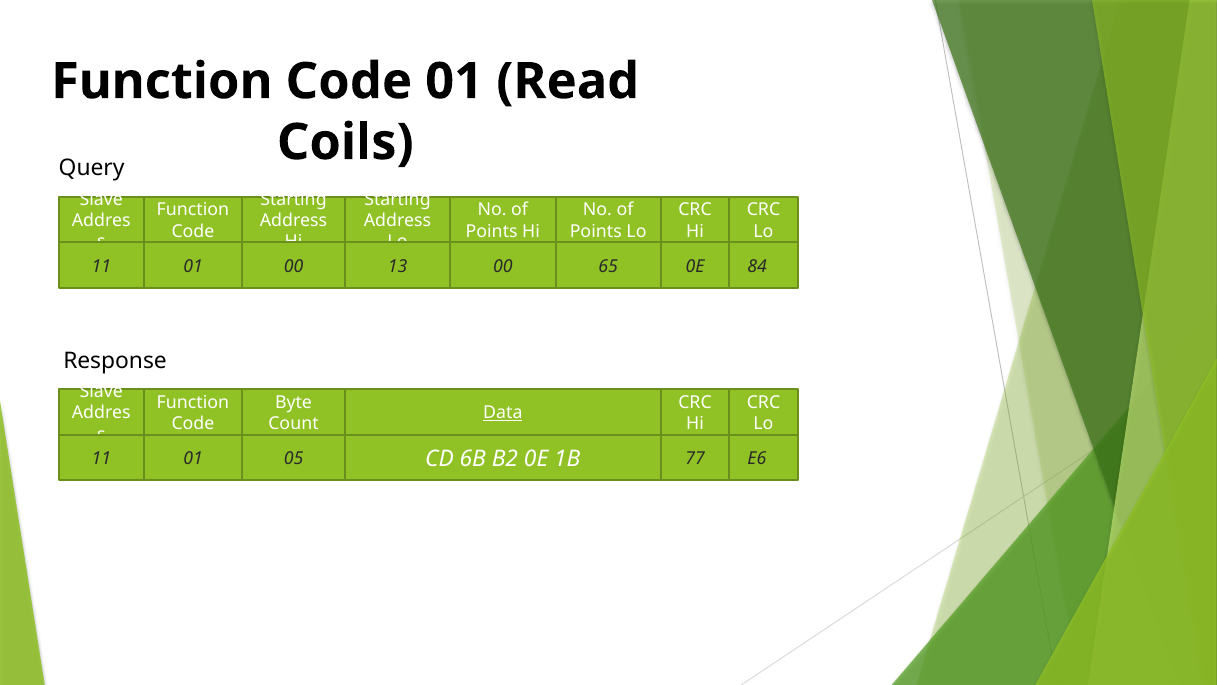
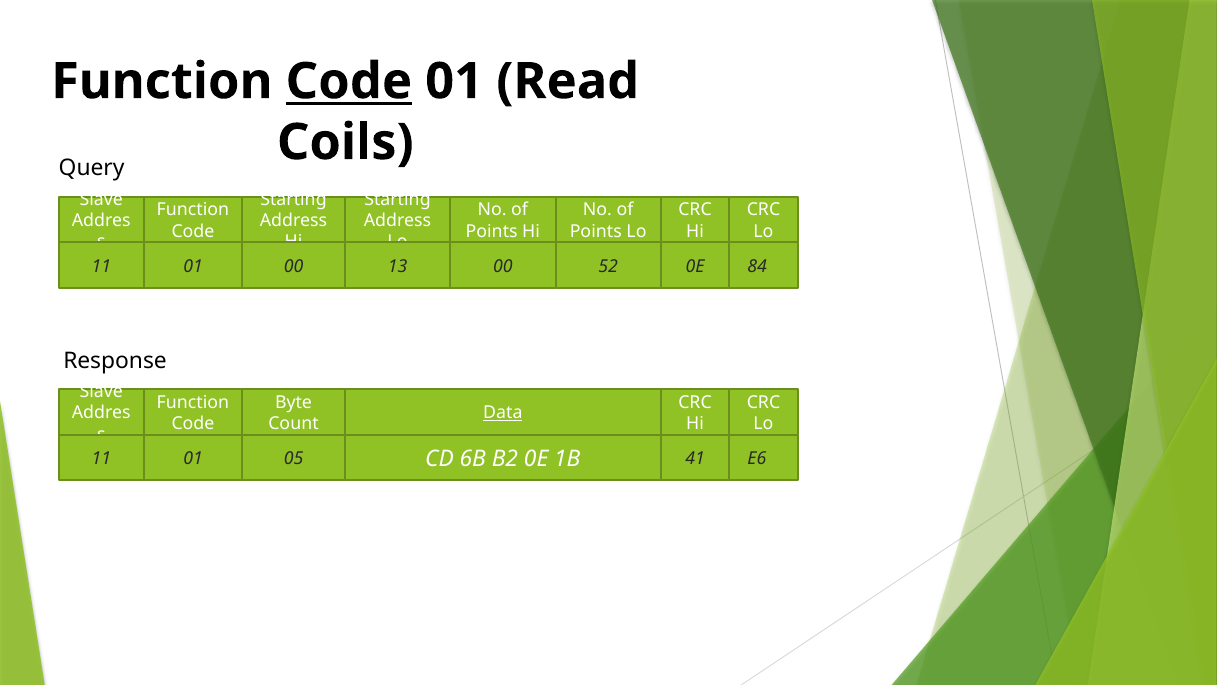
Code at (349, 81) underline: none -> present
65: 65 -> 52
77: 77 -> 41
